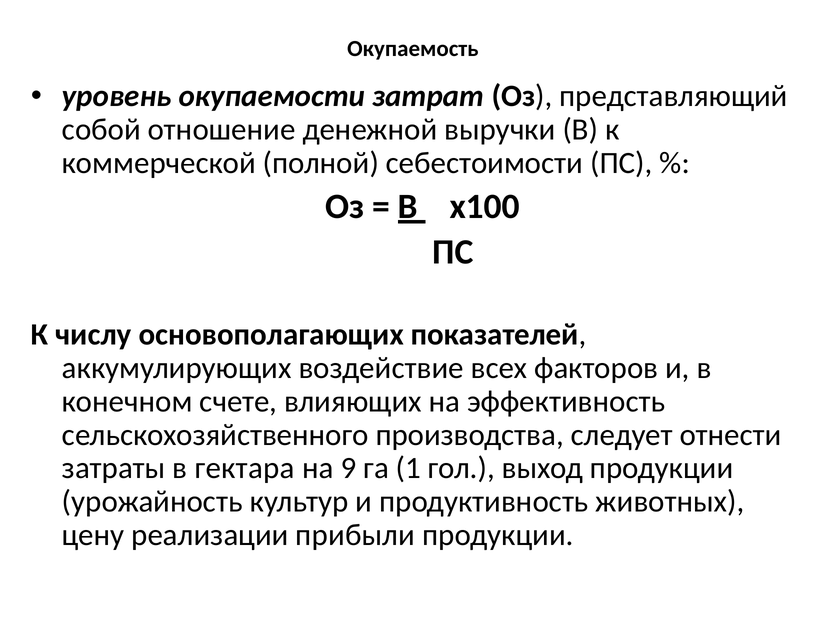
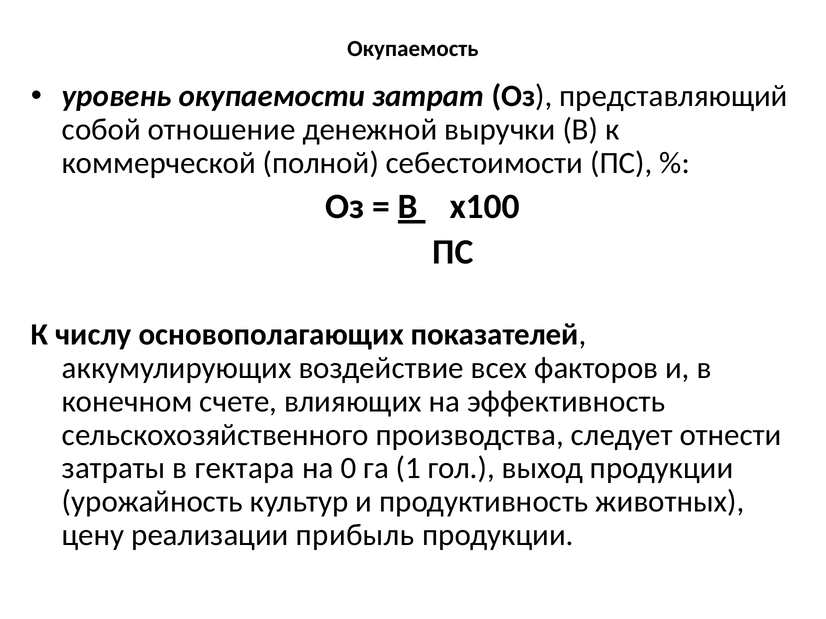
9: 9 -> 0
прибыли: прибыли -> прибыль
